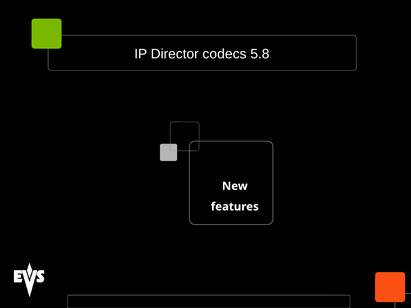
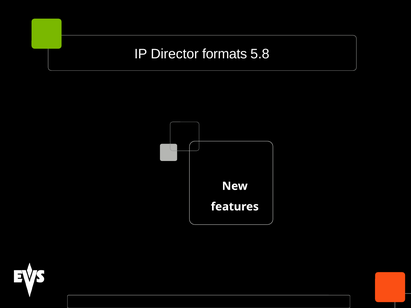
codecs: codecs -> formats
